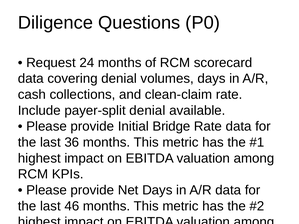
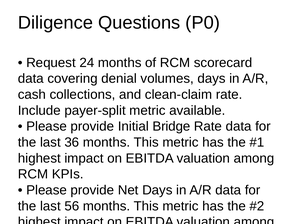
payer-split denial: denial -> metric
46: 46 -> 56
